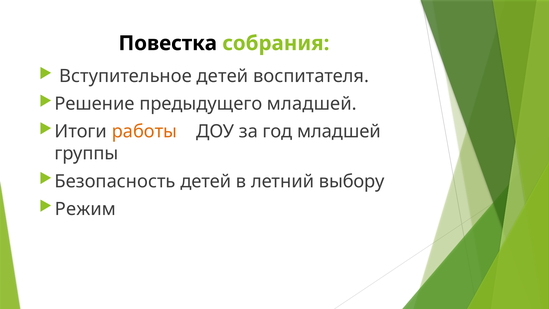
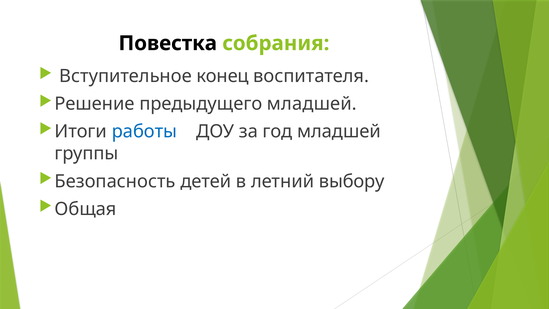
Вступительное детей: детей -> конец
работы colour: orange -> blue
Режим: Режим -> Общая
